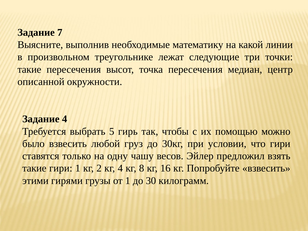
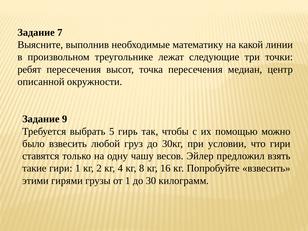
такие at (29, 69): такие -> ребят
Задание 4: 4 -> 9
